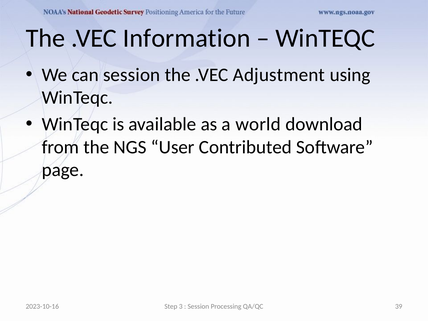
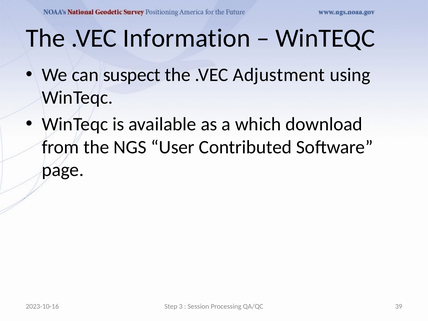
can session: session -> suspect
world: world -> which
